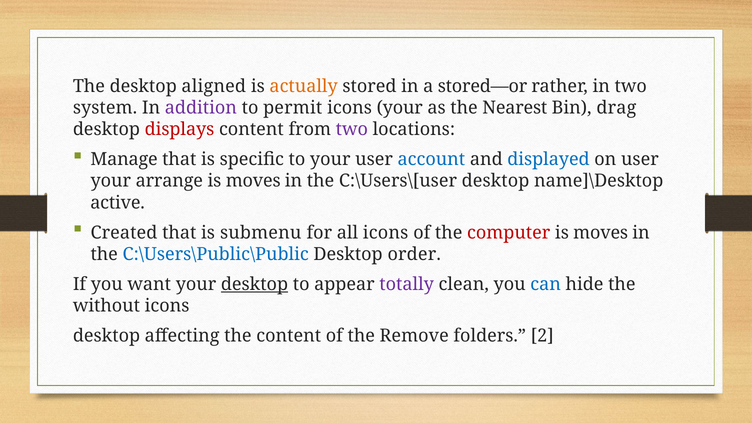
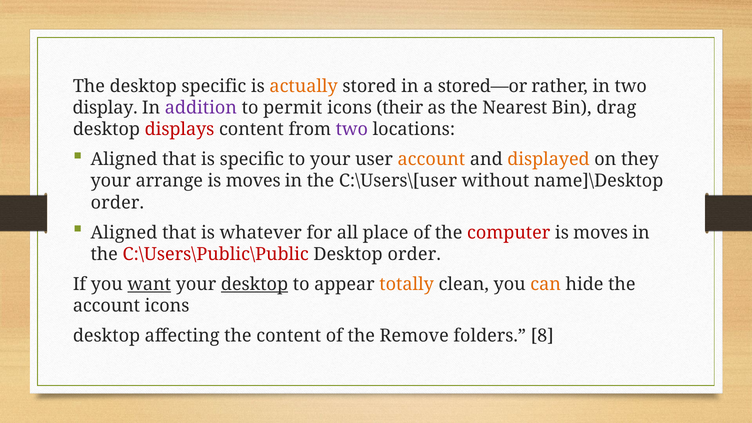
desktop aligned: aligned -> specific
system: system -> display
icons your: your -> their
Manage at (124, 159): Manage -> Aligned
account at (431, 159) colour: blue -> orange
displayed colour: blue -> orange
on user: user -> they
C:\Users\[user desktop: desktop -> without
active at (118, 203): active -> order
Created at (124, 233): Created -> Aligned
submenu: submenu -> whatever
all icons: icons -> place
C:\Users\Public\Public colour: blue -> red
want underline: none -> present
totally colour: purple -> orange
can colour: blue -> orange
without at (106, 306): without -> account
2: 2 -> 8
